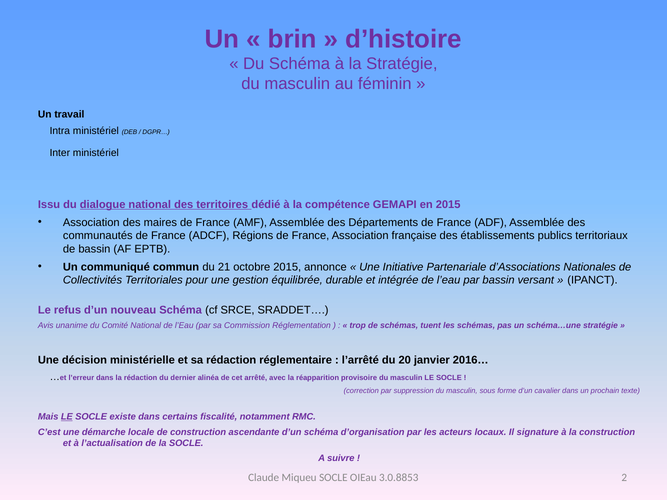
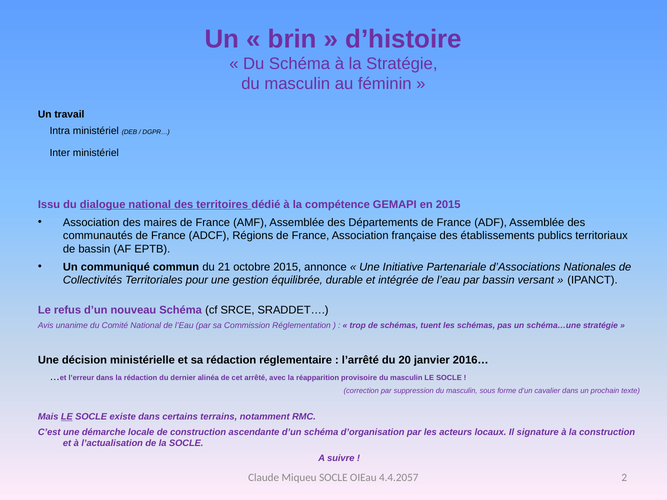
fiscalité: fiscalité -> terrains
3.0.8853: 3.0.8853 -> 4.4.2057
